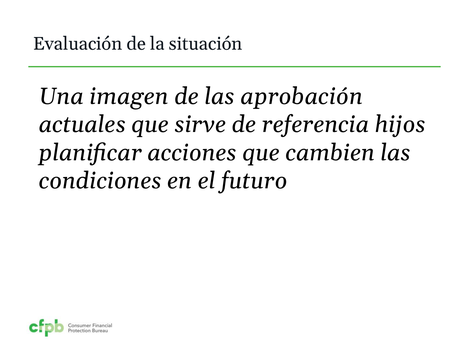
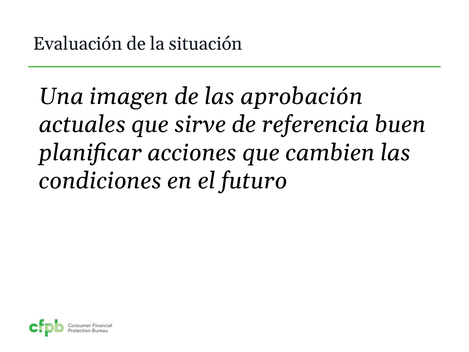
hijos: hijos -> buen
